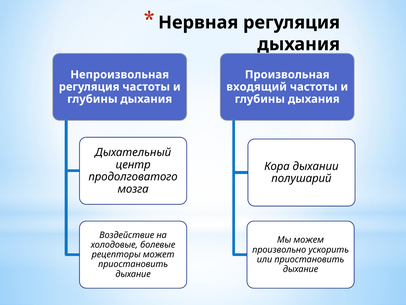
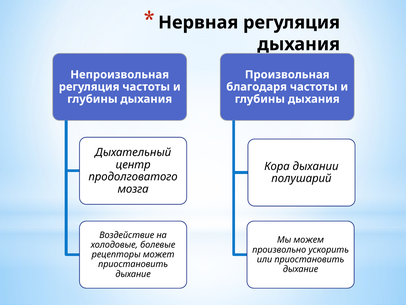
входящий: входящий -> благодаря
